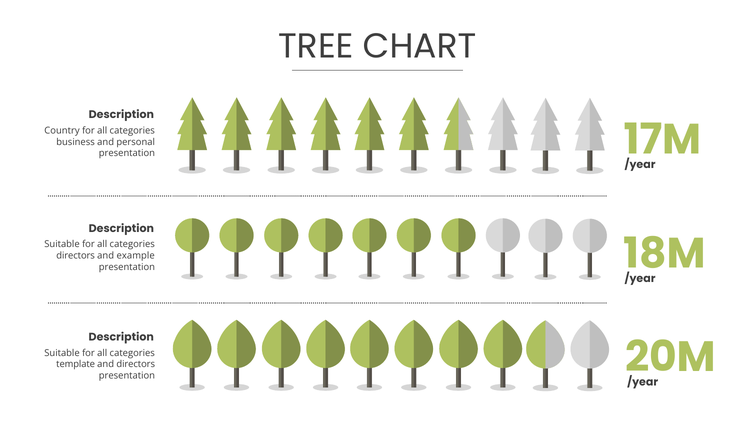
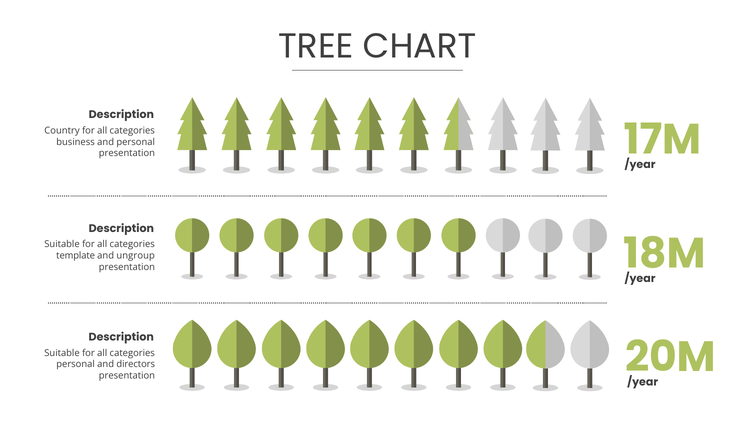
directors at (76, 255): directors -> template
example: example -> ungroup
template at (76, 364): template -> personal
